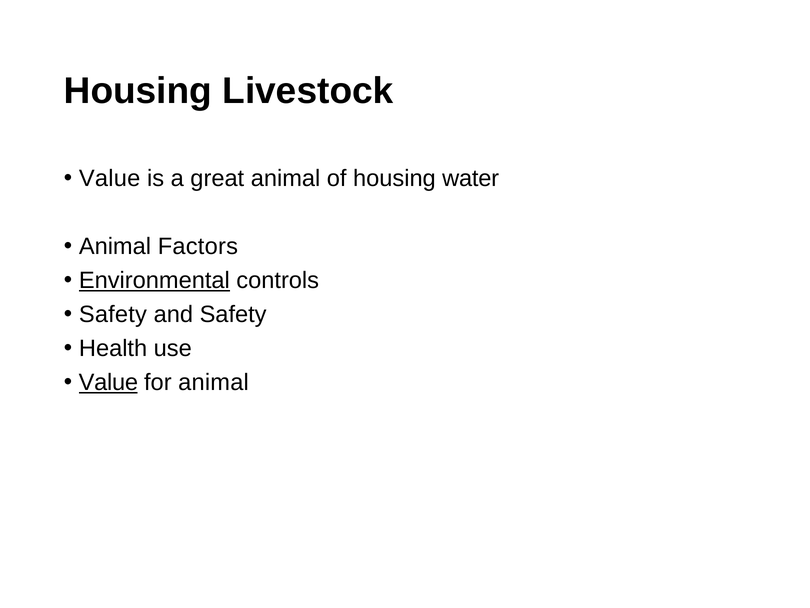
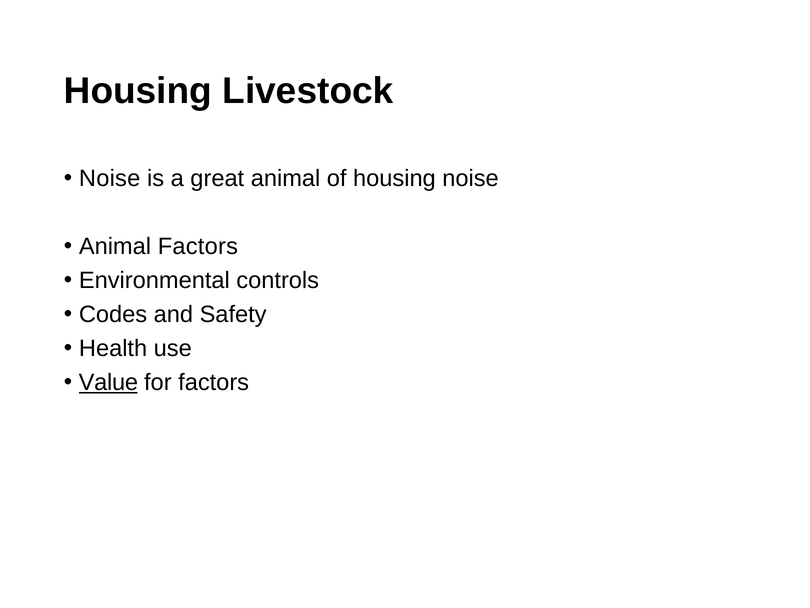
Value at (110, 178): Value -> Noise
housing water: water -> noise
Environmental underline: present -> none
Safety at (113, 314): Safety -> Codes
for animal: animal -> factors
